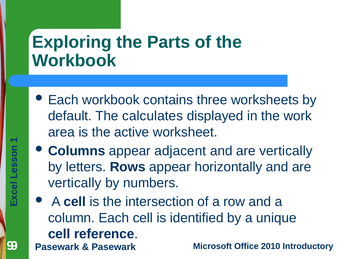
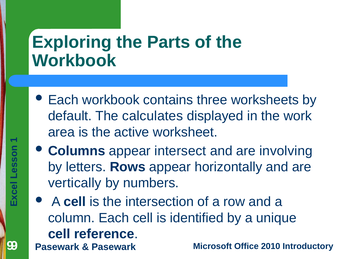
adjacent: adjacent -> intersect
vertically at (286, 151): vertically -> involving
